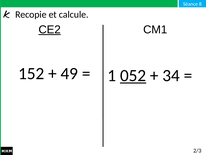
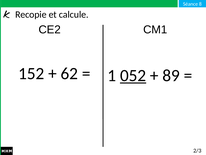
CE2 underline: present -> none
49: 49 -> 62
34: 34 -> 89
